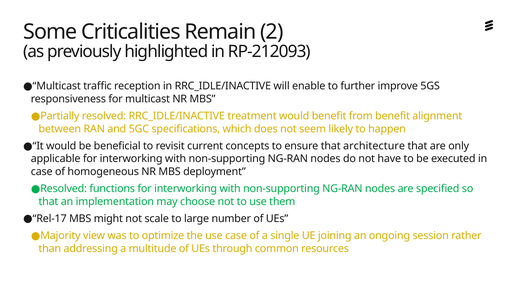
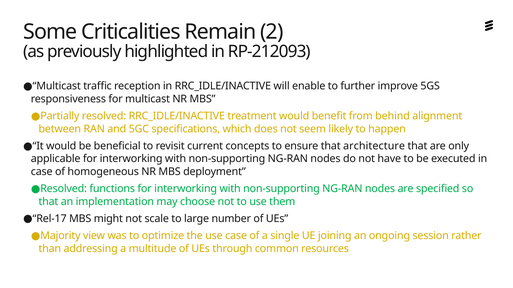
from benefit: benefit -> behind
